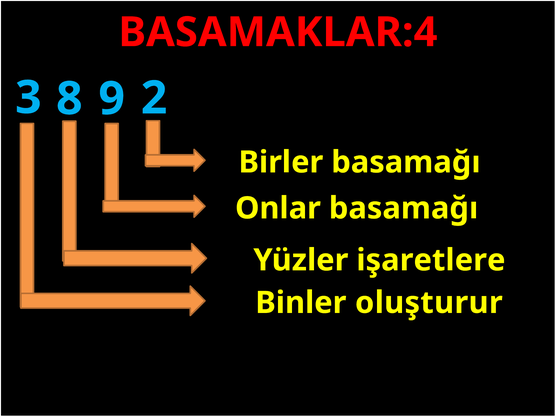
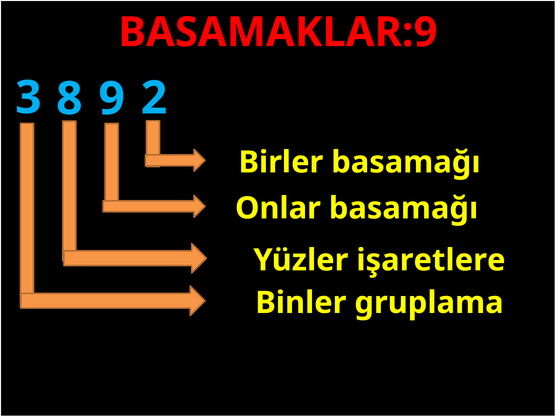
BASAMAKLAR:4: BASAMAKLAR:4 -> BASAMAKLAR:9
oluşturur: oluşturur -> gruplama
